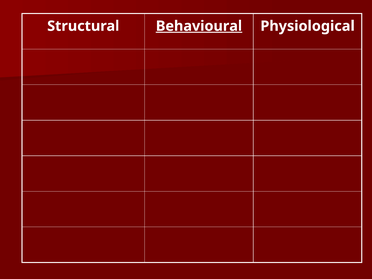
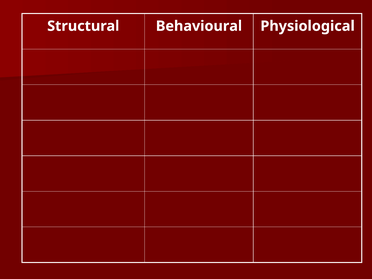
Behavioural underline: present -> none
